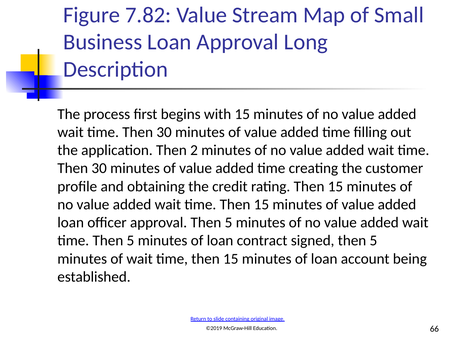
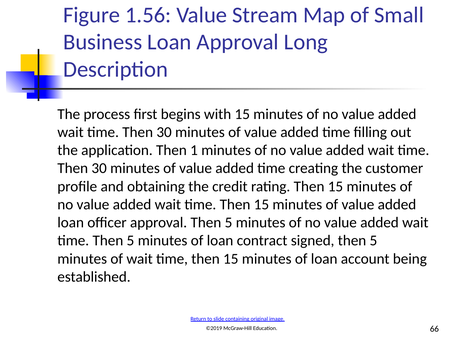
7.82: 7.82 -> 1.56
2: 2 -> 1
